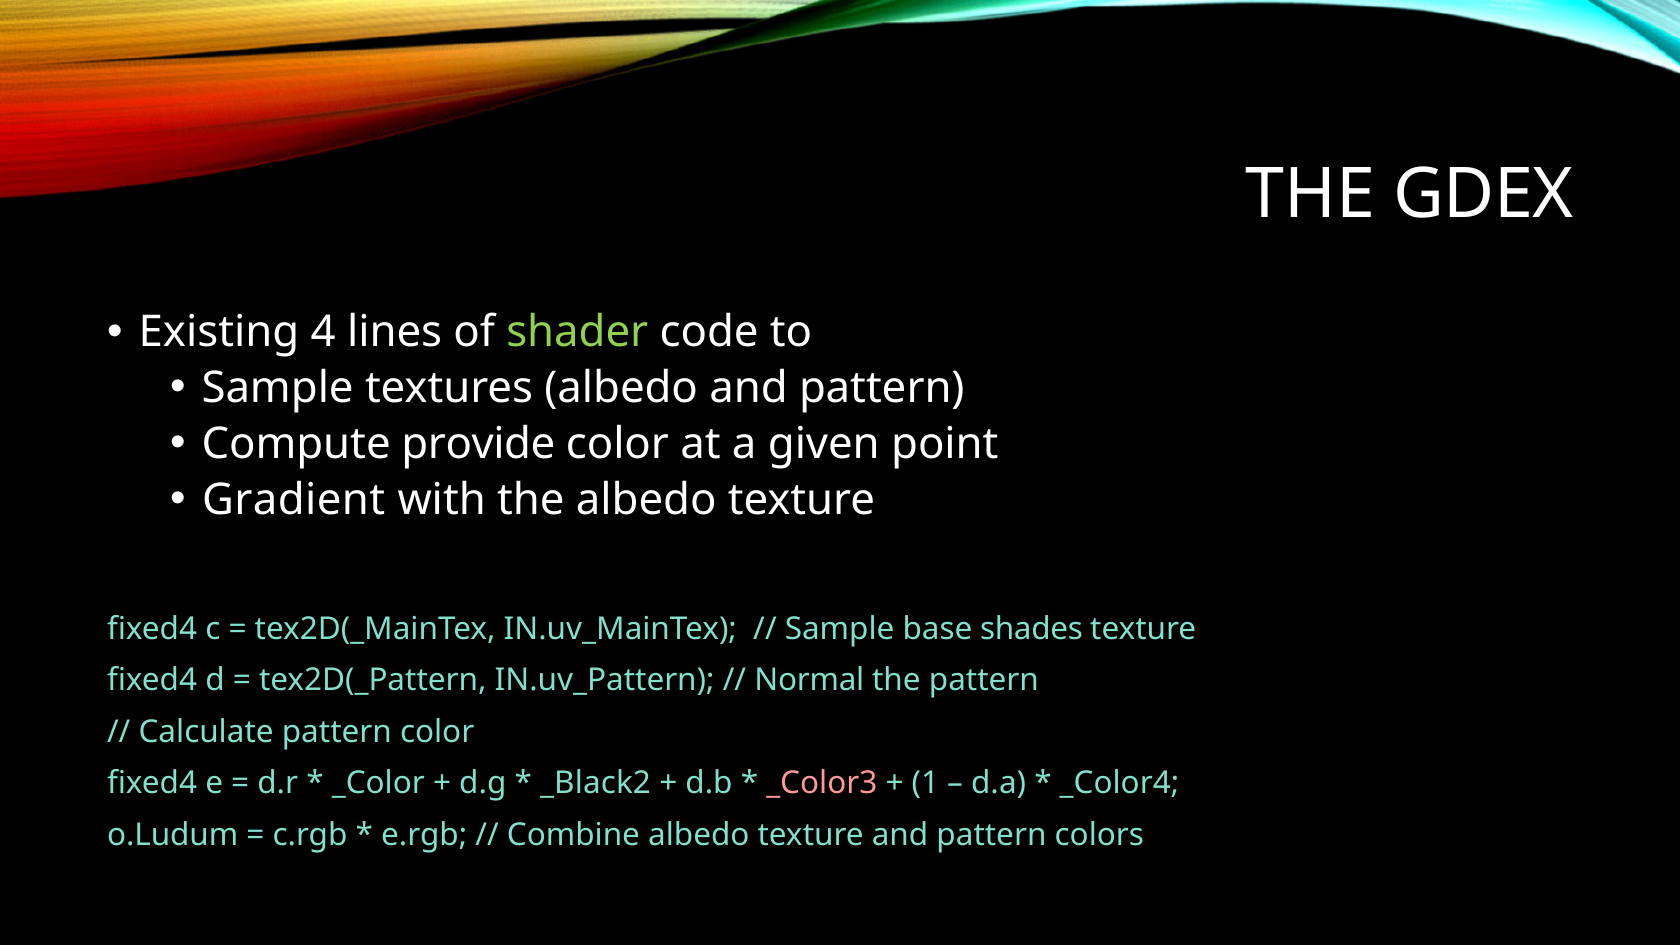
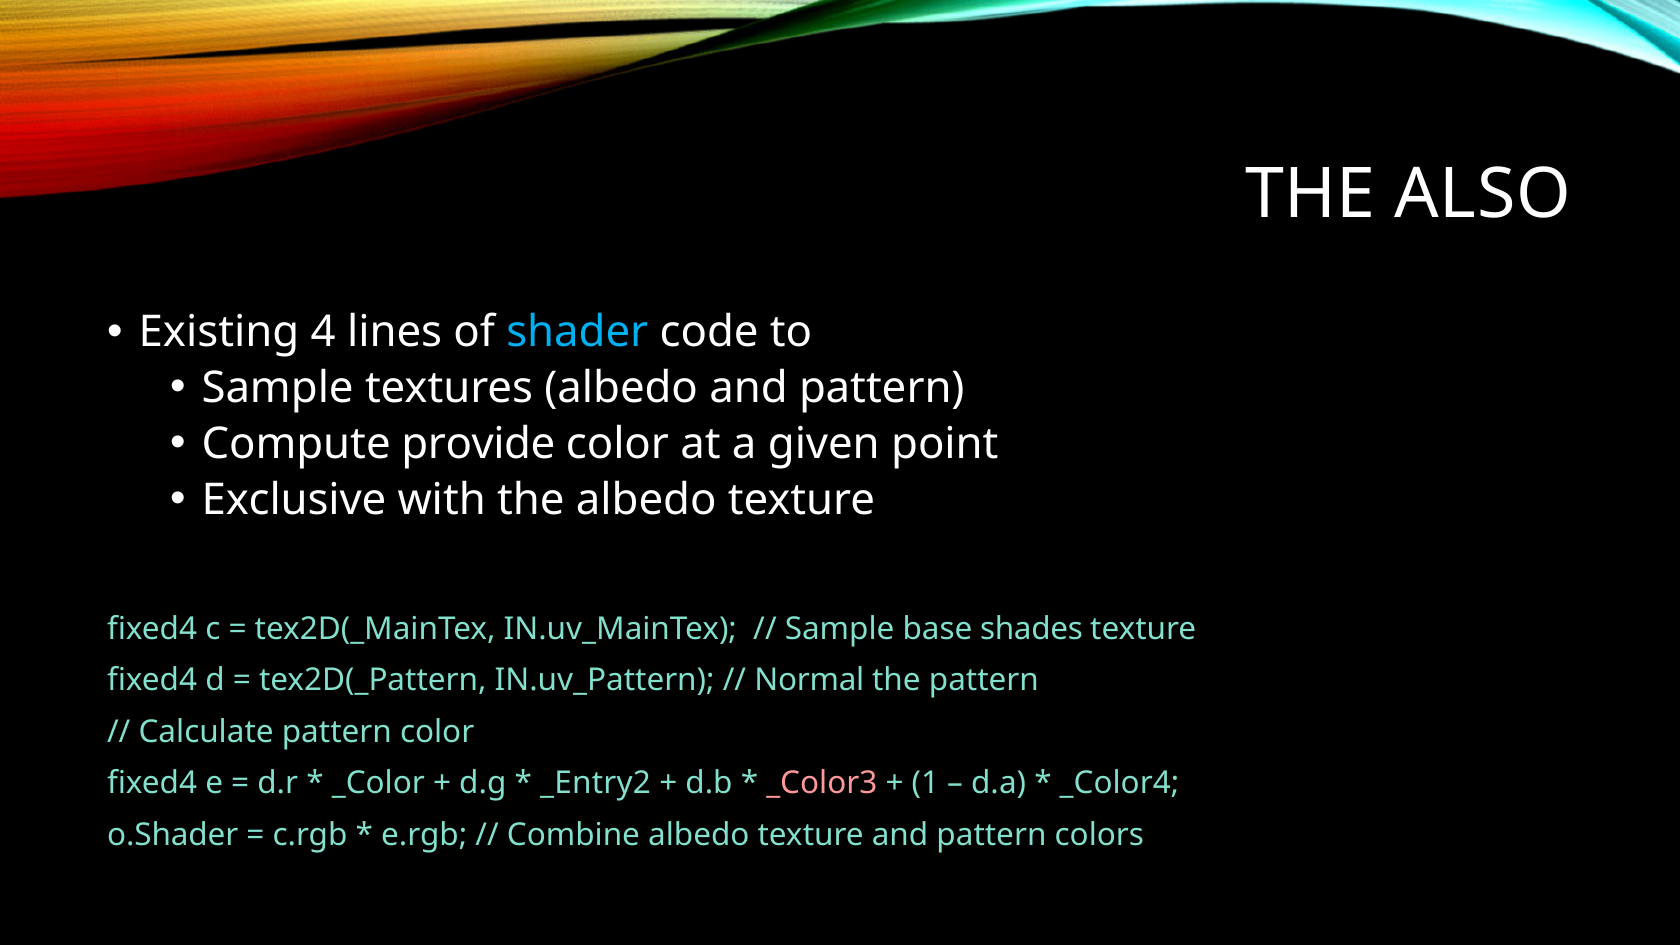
GDEX: GDEX -> ALSO
shader colour: light green -> light blue
Gradient: Gradient -> Exclusive
_Black2: _Black2 -> _Entry2
o.Ludum: o.Ludum -> o.Shader
